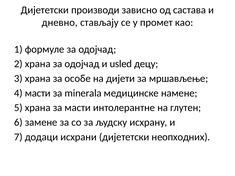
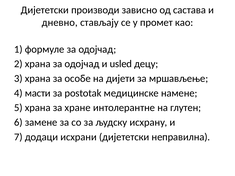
minerala: minerala -> postotak
за масти: масти -> хране
неопходних: неопходних -> неправилна
